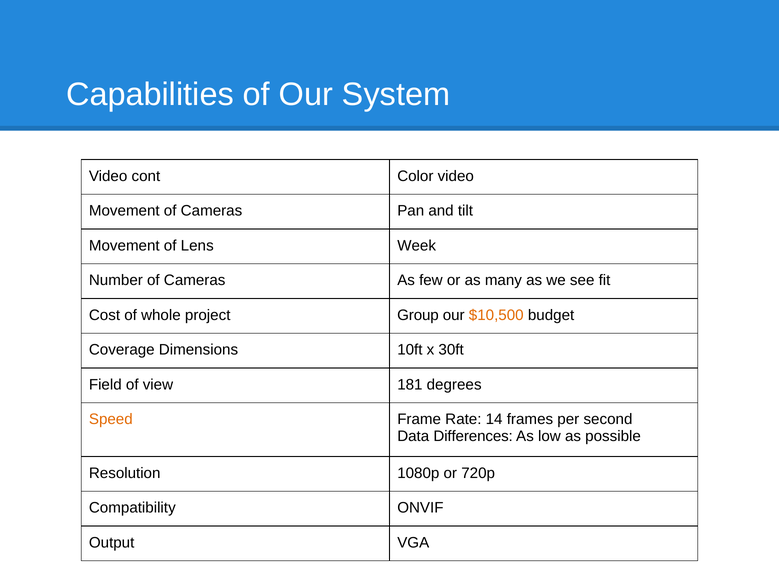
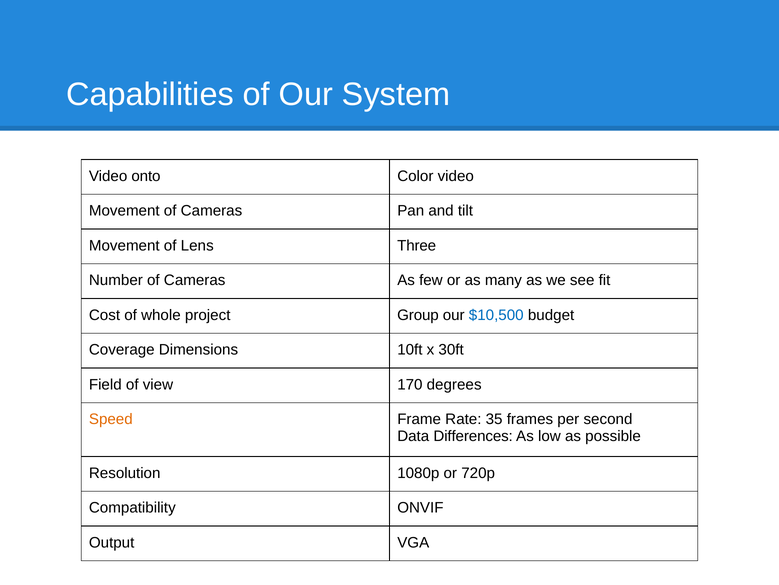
cont: cont -> onto
Week: Week -> Three
$10,500 colour: orange -> blue
181: 181 -> 170
14: 14 -> 35
